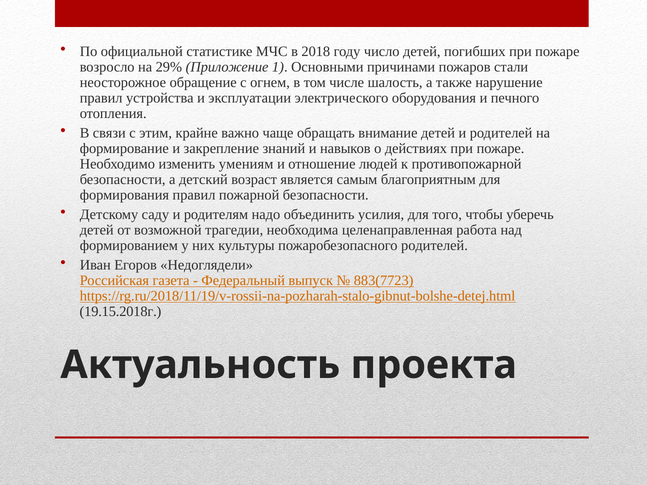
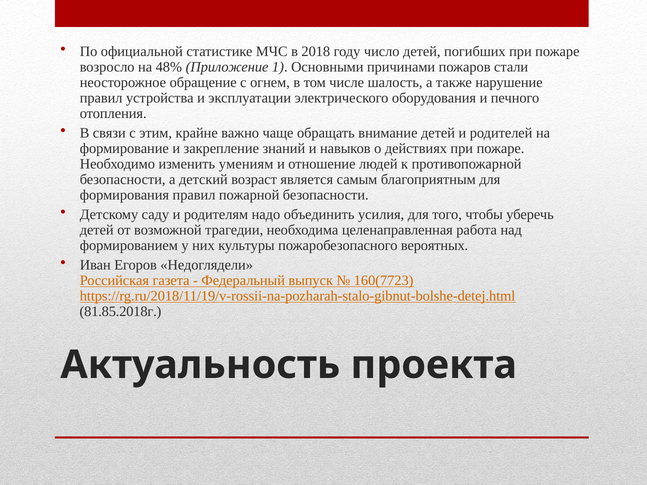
29%: 29% -> 48%
пожаробезопасного родителей: родителей -> вероятных
883(7723: 883(7723 -> 160(7723
19.15.2018г: 19.15.2018г -> 81.85.2018г
